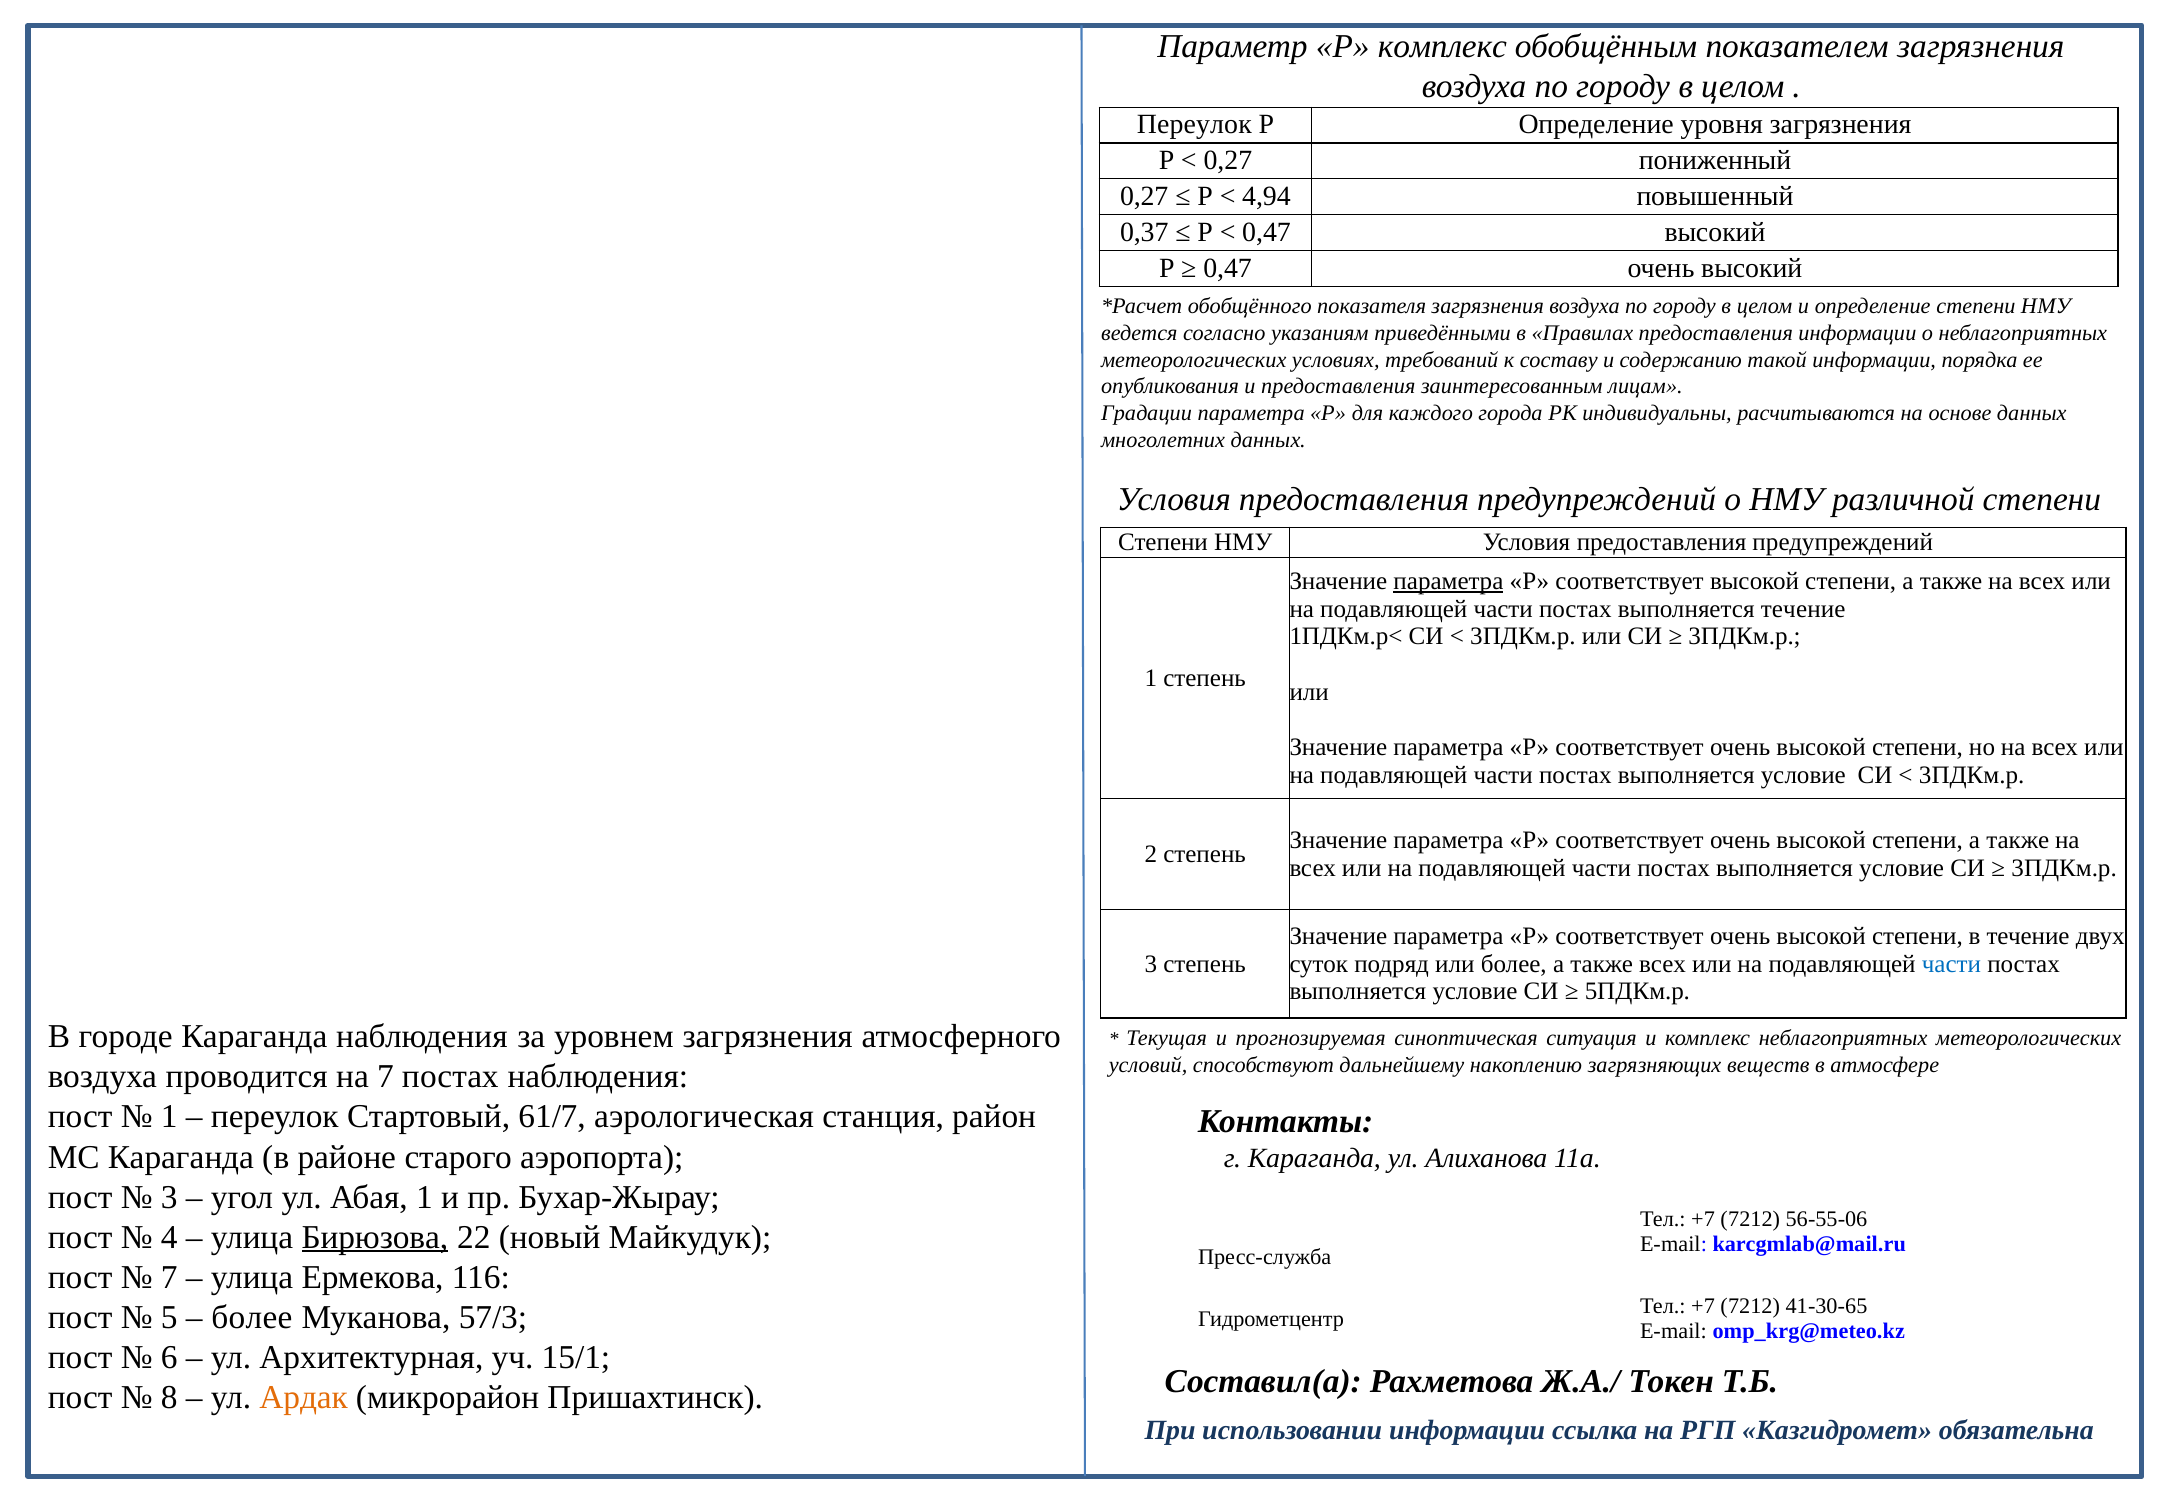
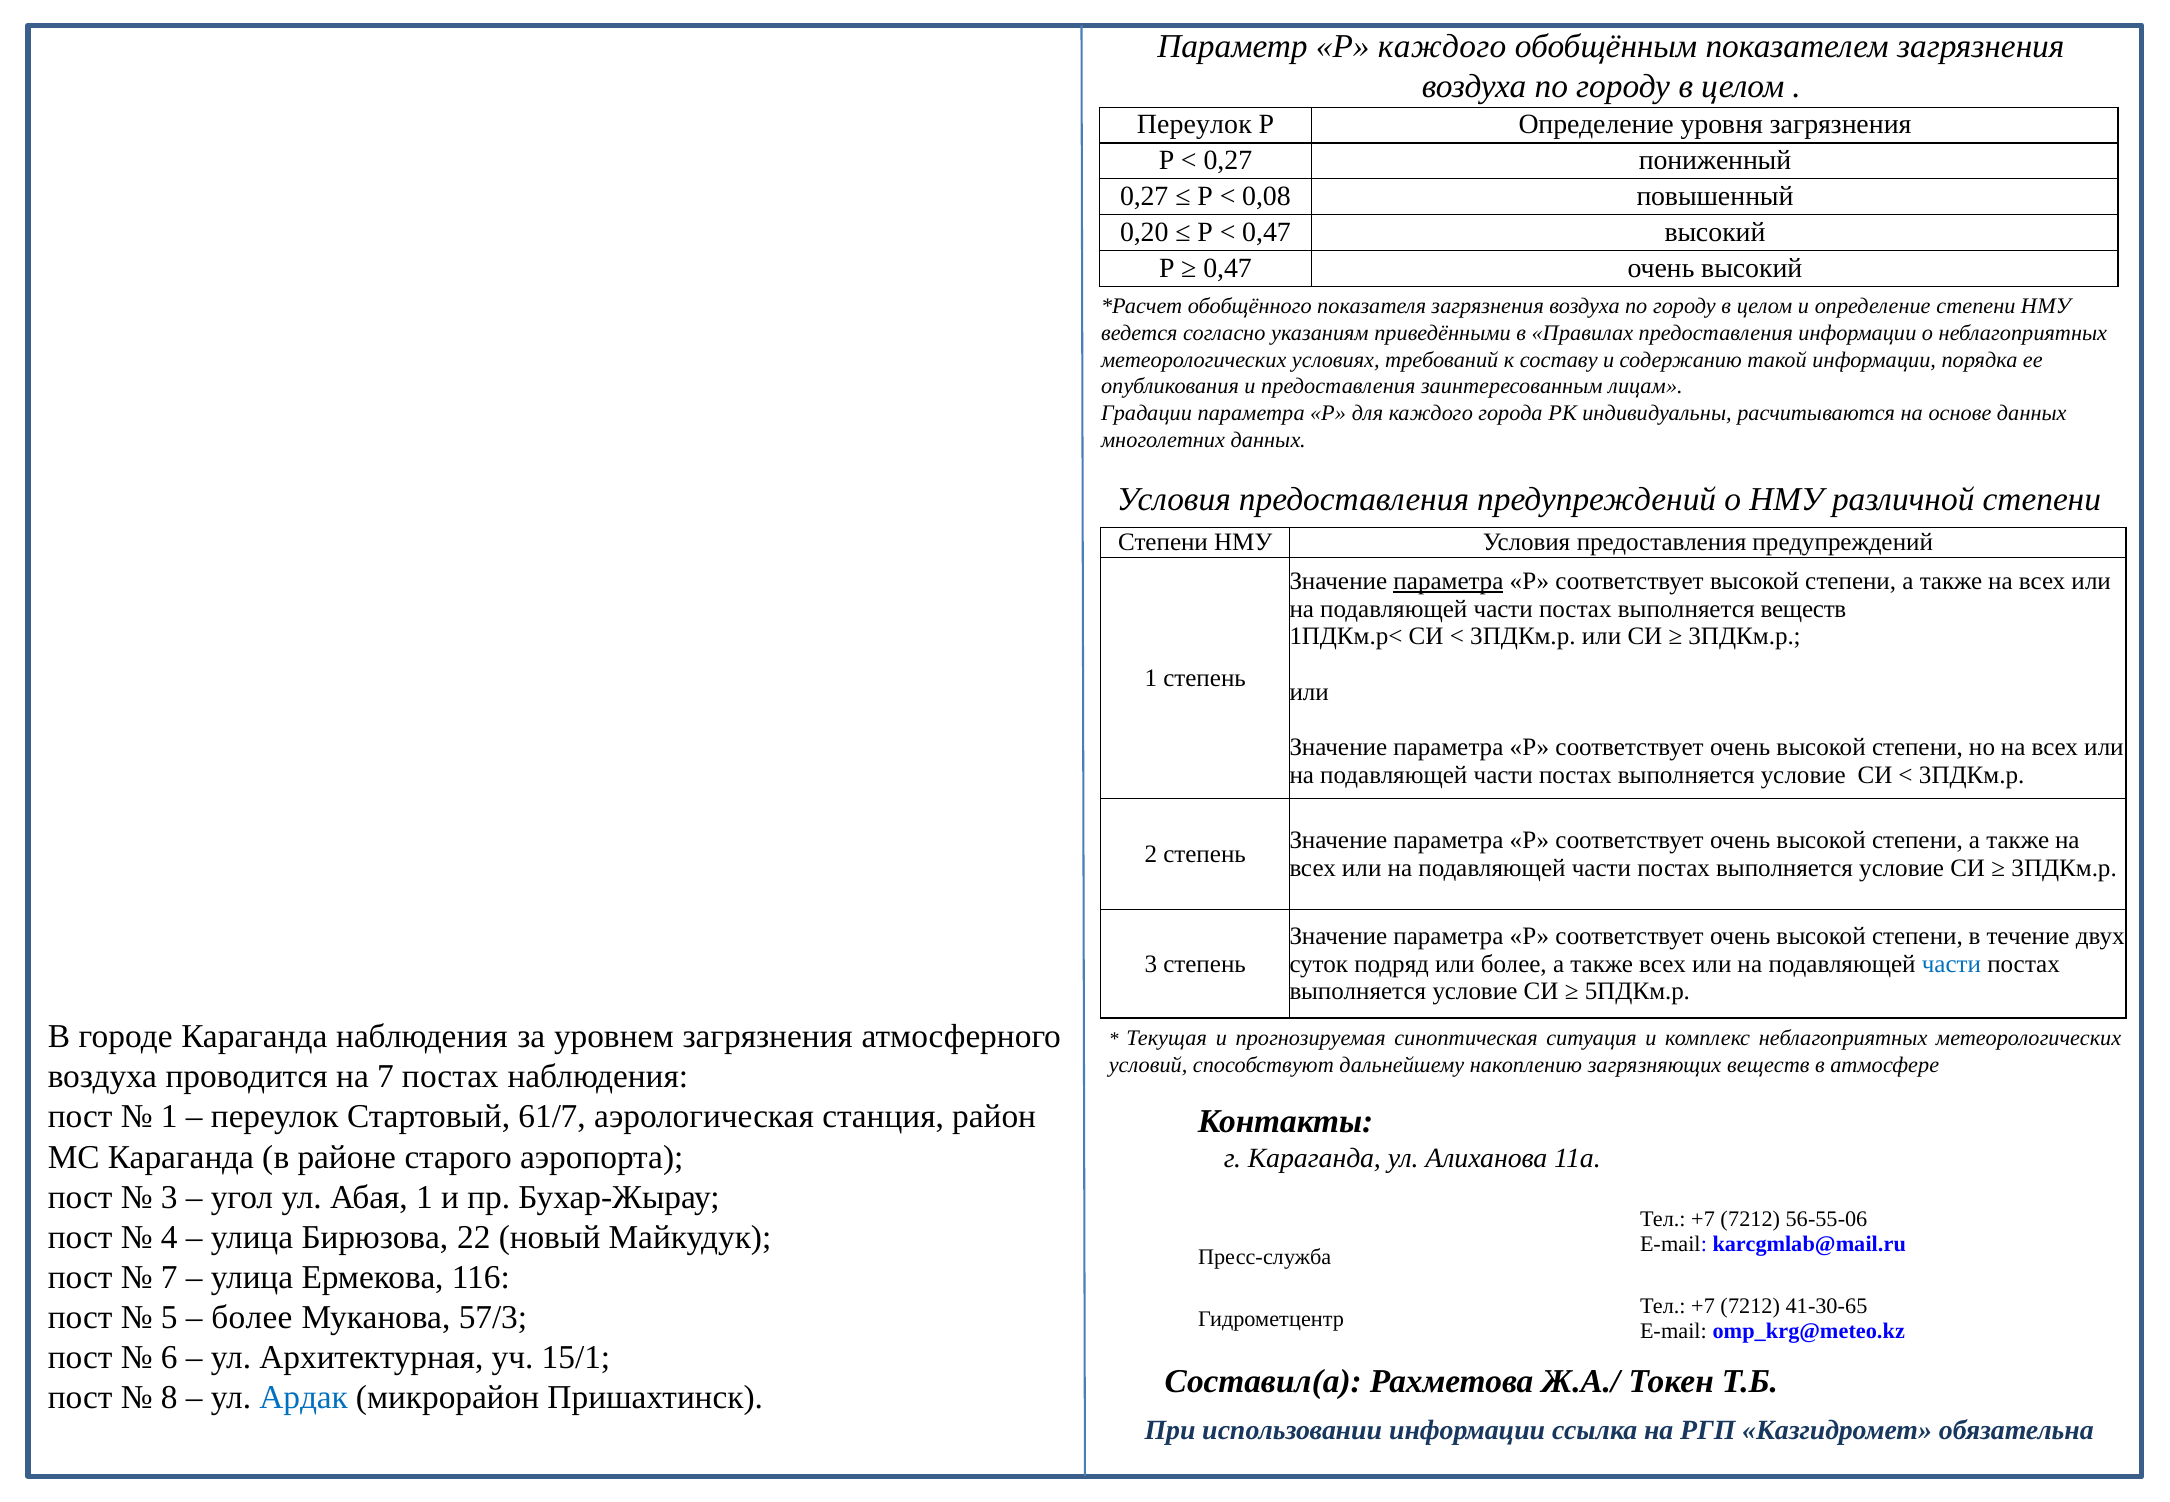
Р комплекс: комплекс -> каждого
4,94: 4,94 -> 0,08
0,37: 0,37 -> 0,20
выполняется течение: течение -> веществ
Бирюзова underline: present -> none
Ардак colour: orange -> blue
